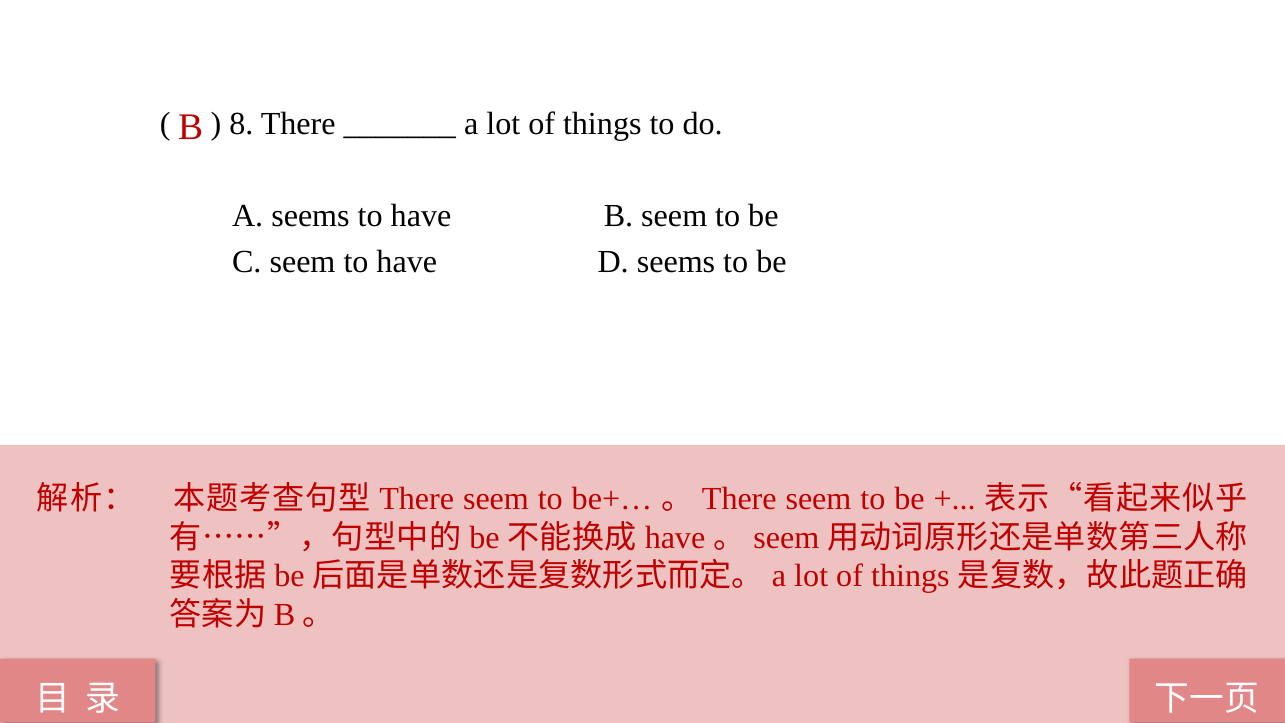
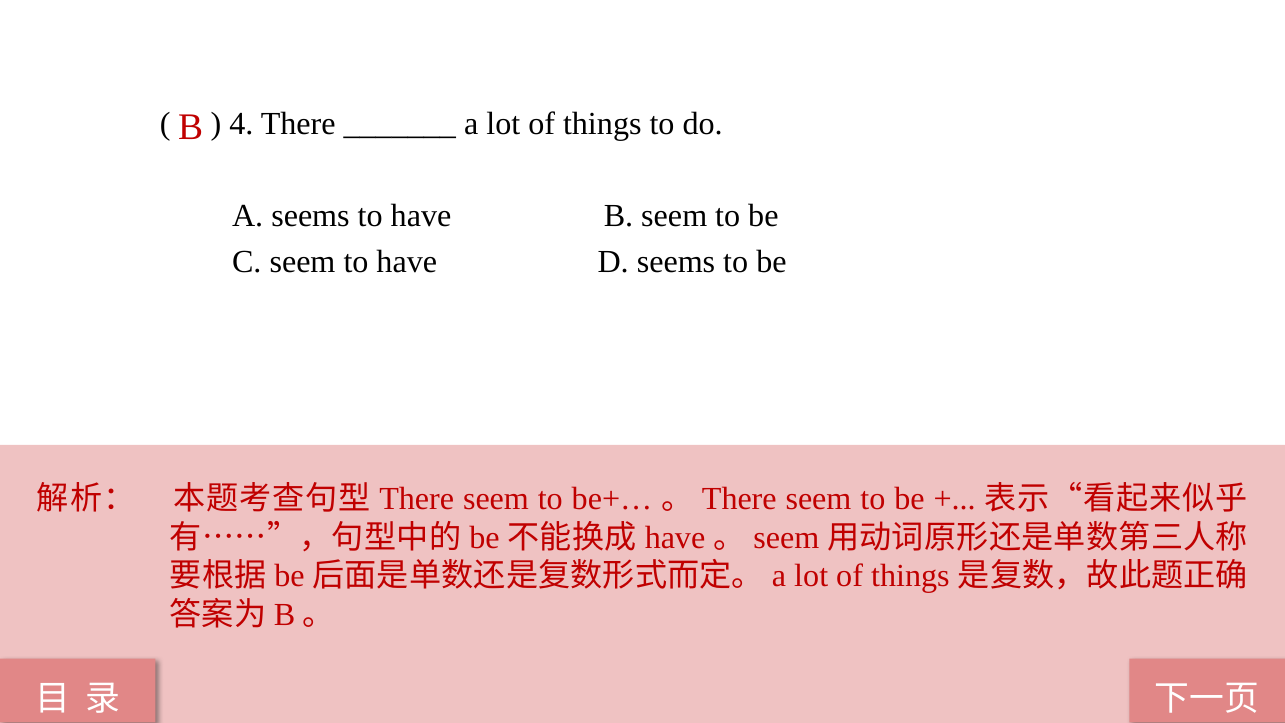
8: 8 -> 4
